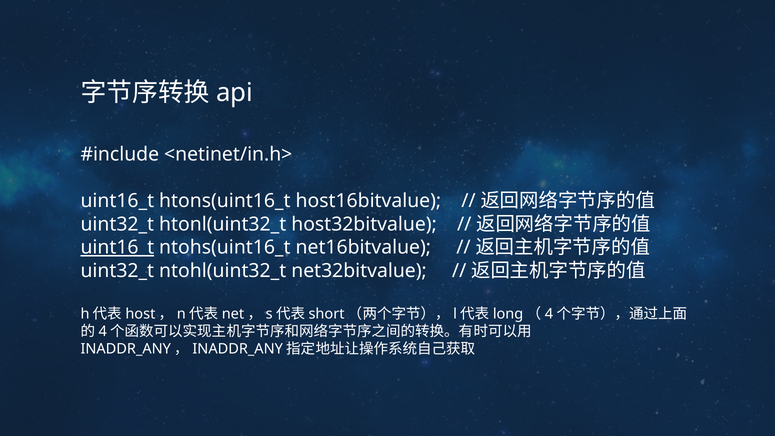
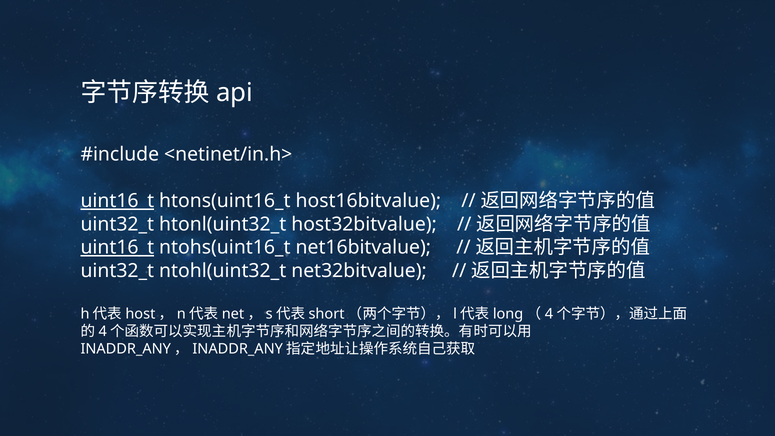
uint16_t at (117, 201) underline: none -> present
